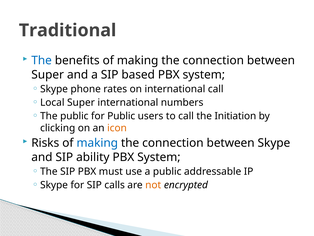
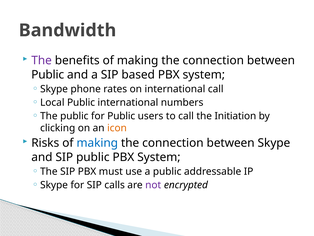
Traditional: Traditional -> Bandwidth
The at (42, 60) colour: blue -> purple
Super at (48, 74): Super -> Public
Local Super: Super -> Public
SIP ability: ability -> public
not colour: orange -> purple
